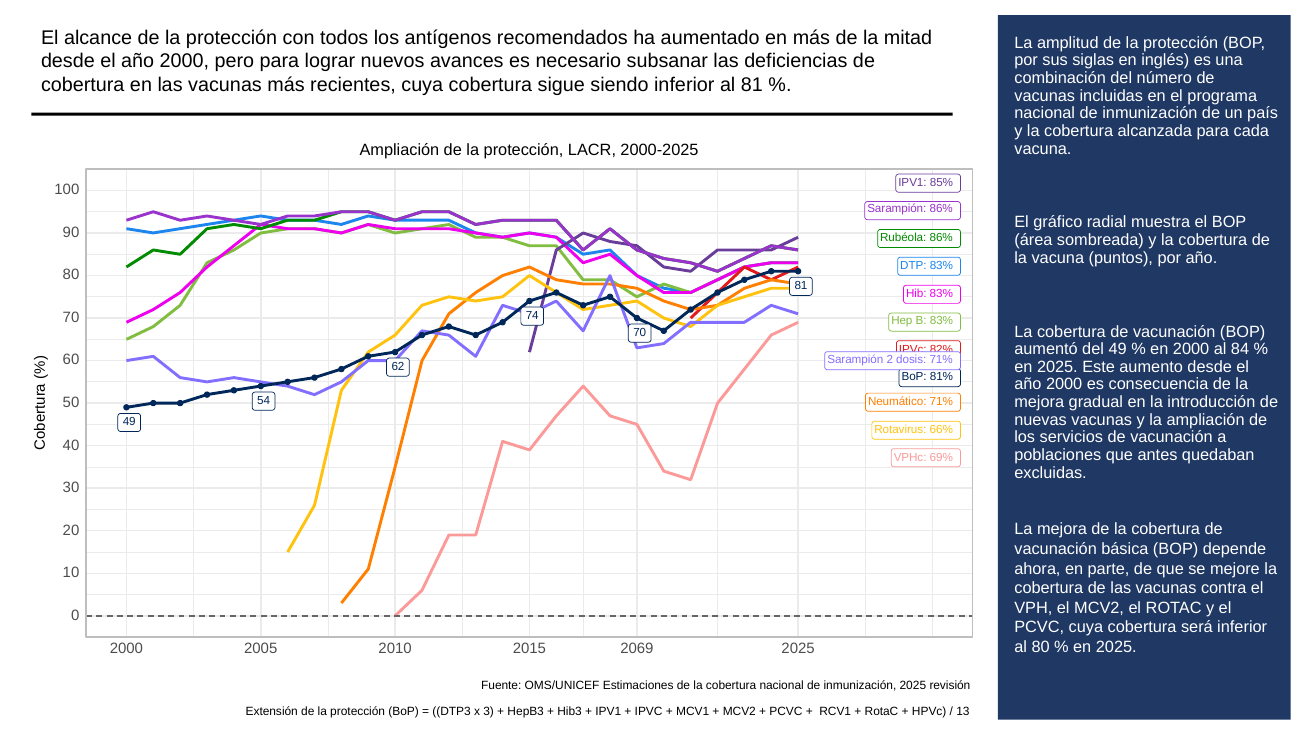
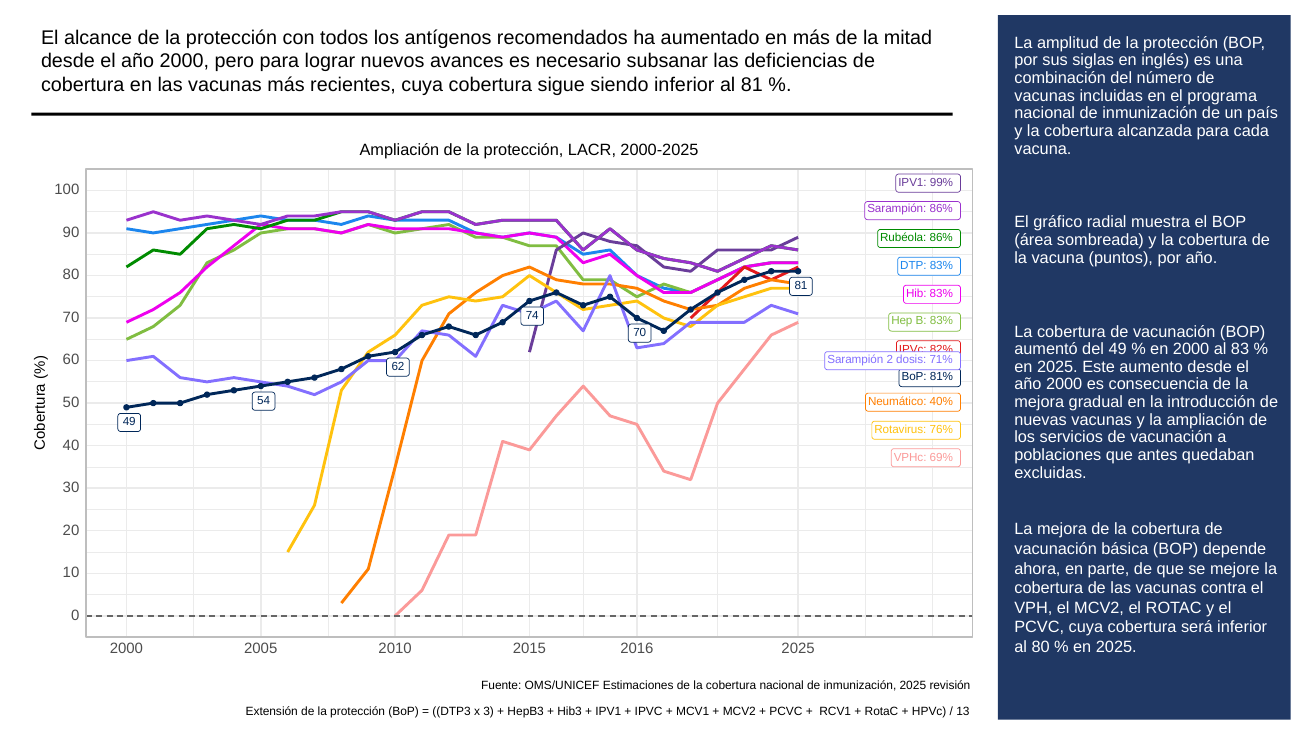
85%: 85% -> 99%
84: 84 -> 83
Neumático 71%: 71% -> 40%
66%: 66% -> 76%
2069: 2069 -> 2016
